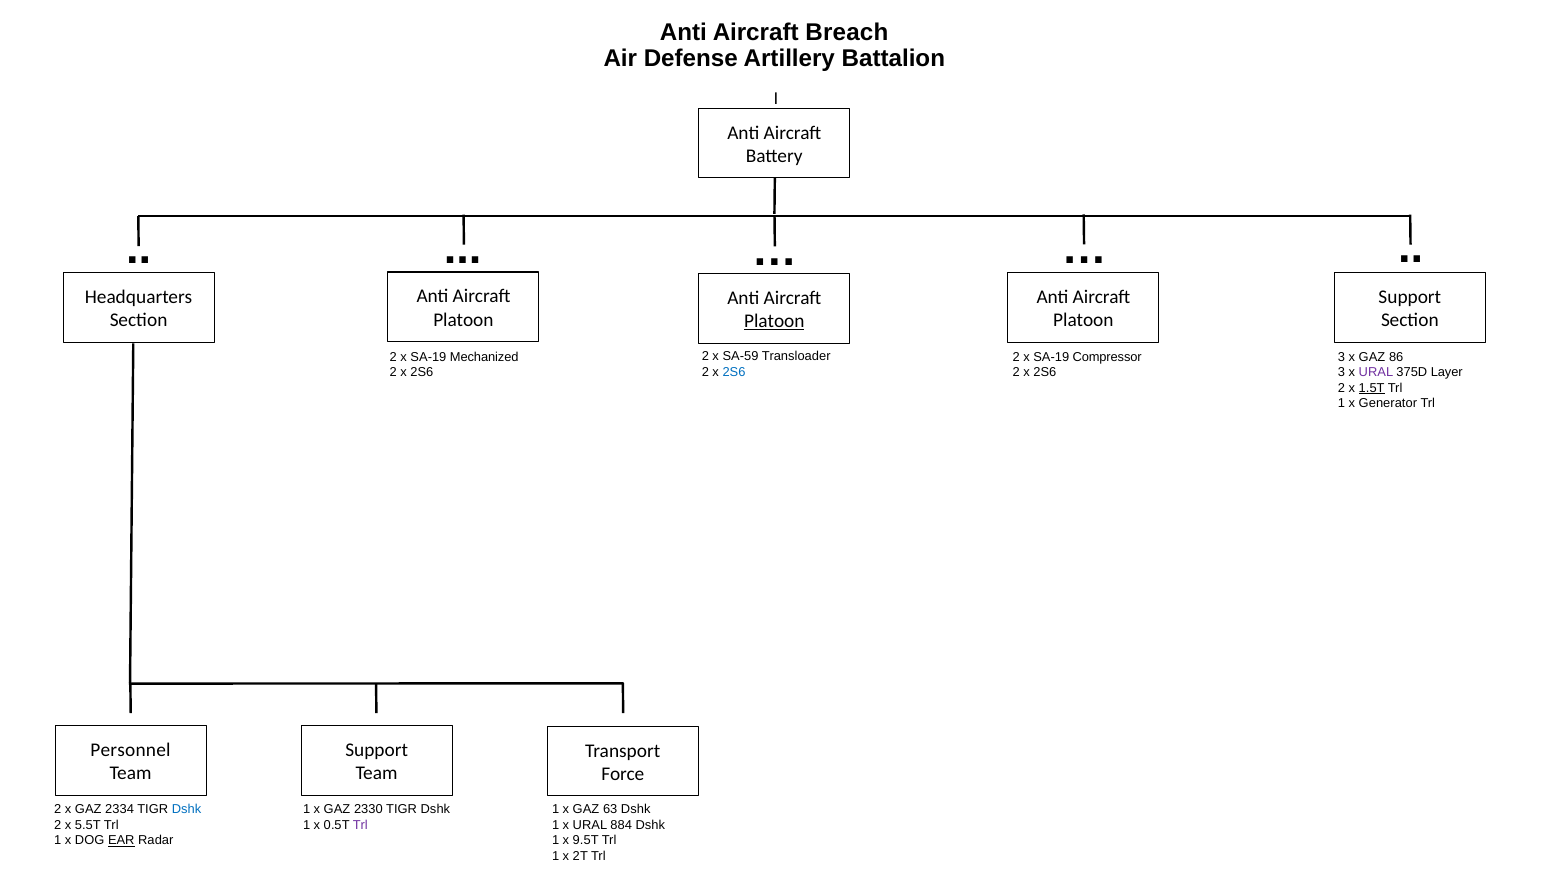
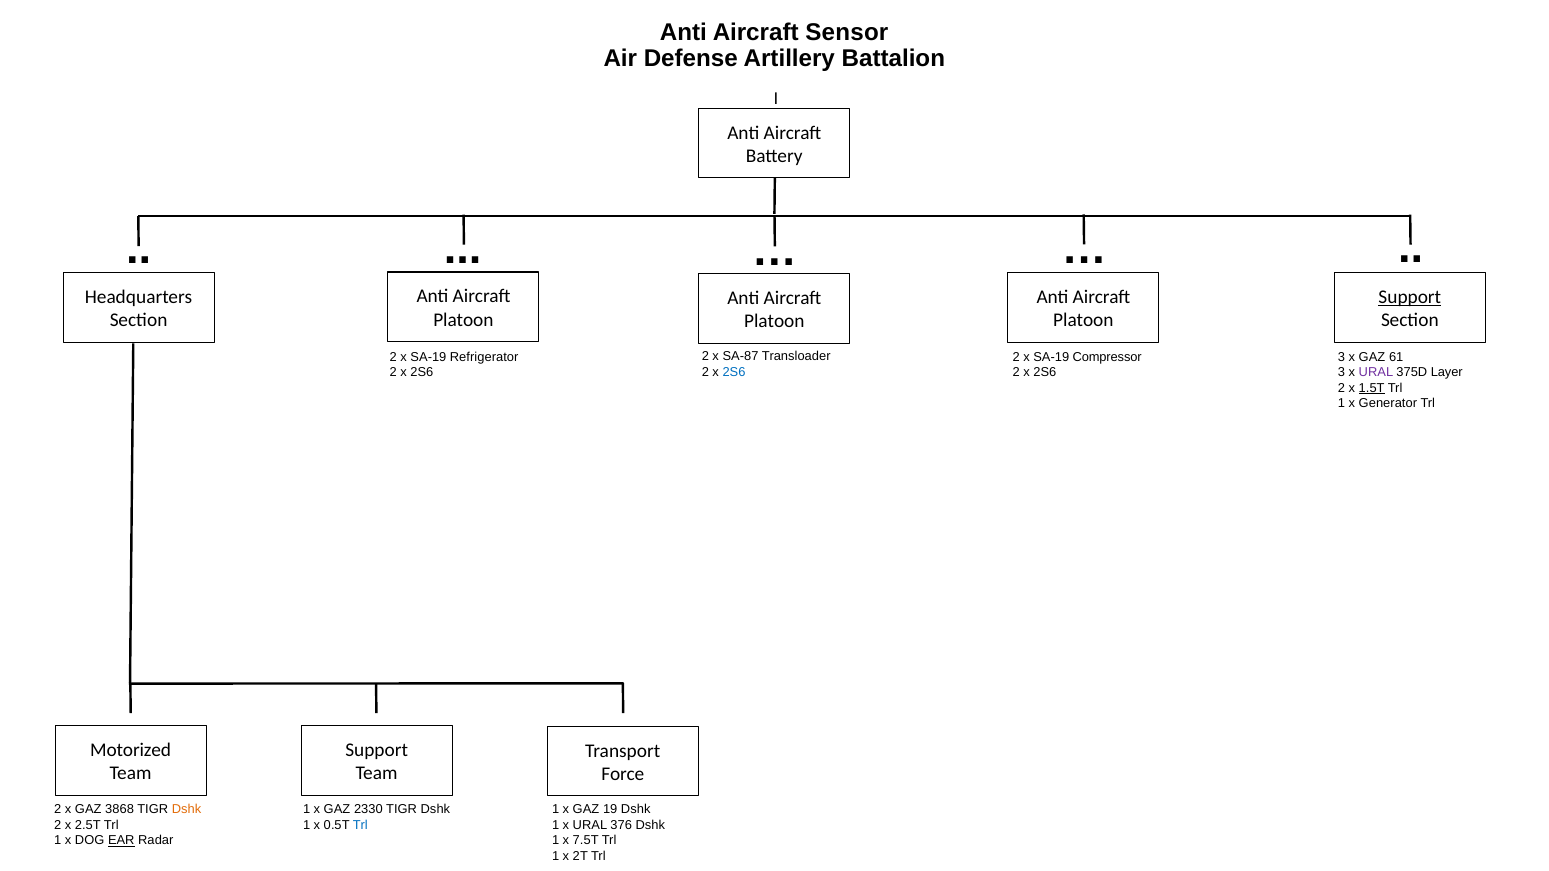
Breach: Breach -> Sensor
Support at (1410, 297) underline: none -> present
Platoon at (774, 322) underline: present -> none
SA-59: SA-59 -> SA-87
Mechanized: Mechanized -> Refrigerator
86: 86 -> 61
Personnel: Personnel -> Motorized
2334: 2334 -> 3868
Dshk at (187, 810) colour: blue -> orange
63: 63 -> 19
5.5T: 5.5T -> 2.5T
Trl at (360, 825) colour: purple -> blue
884: 884 -> 376
9.5T: 9.5T -> 7.5T
